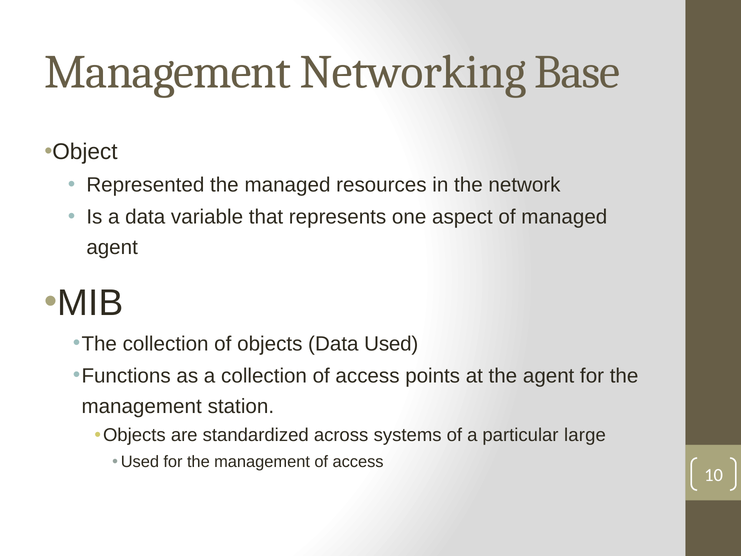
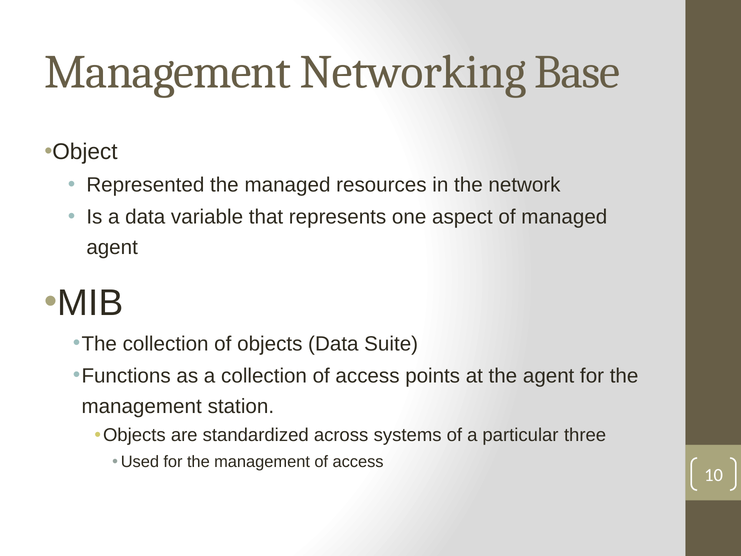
Data Used: Used -> Suite
large: large -> three
